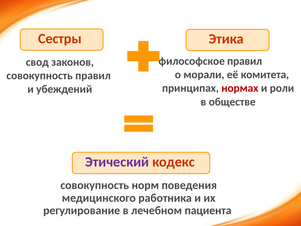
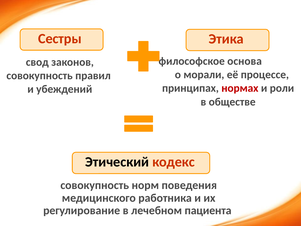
философское правил: правил -> основа
комитета: комитета -> процессе
Этический colour: purple -> black
